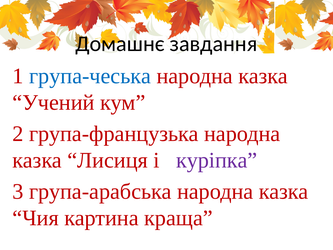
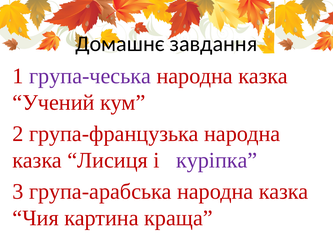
група-чеська colour: blue -> purple
